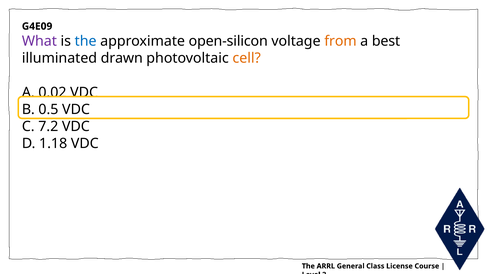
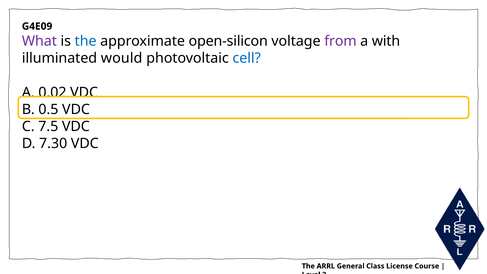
from colour: orange -> purple
best: best -> with
drawn: drawn -> would
cell colour: orange -> blue
7.2: 7.2 -> 7.5
1.18: 1.18 -> 7.30
